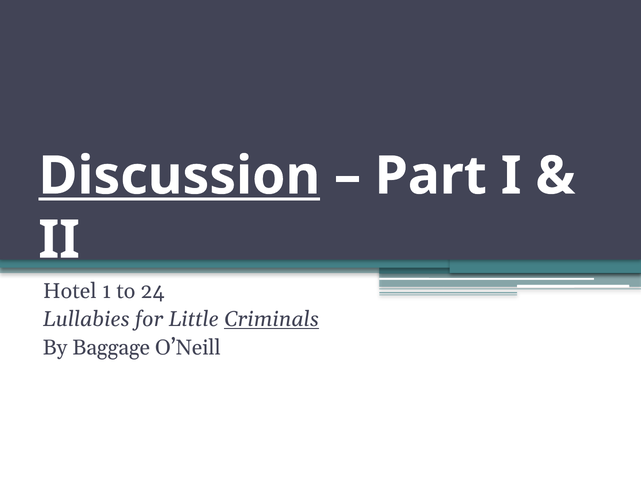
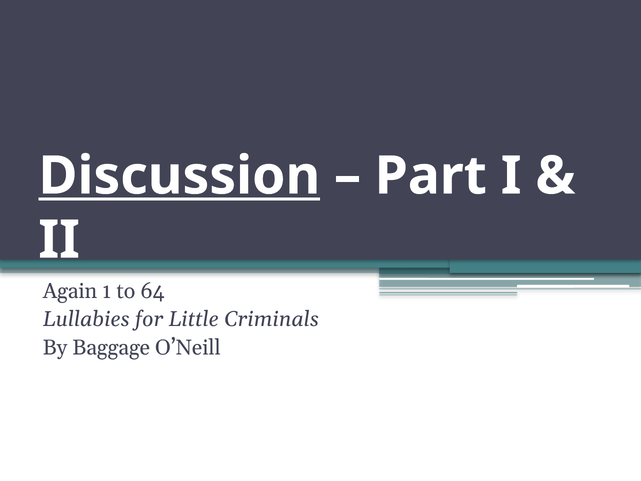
Hotel: Hotel -> Again
24: 24 -> 64
Criminals underline: present -> none
